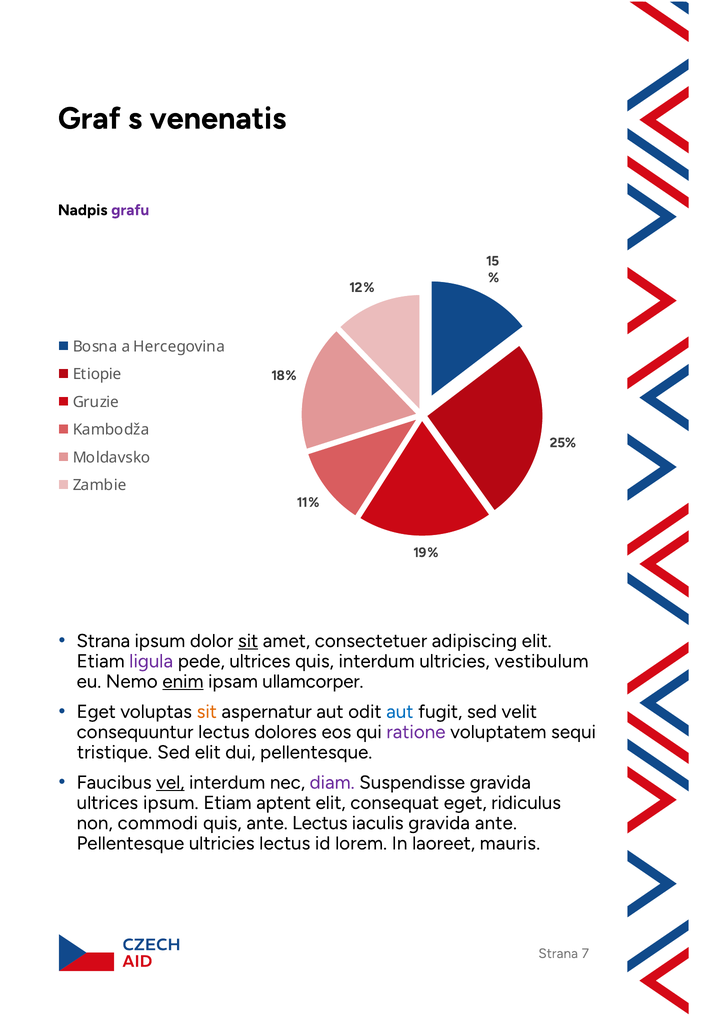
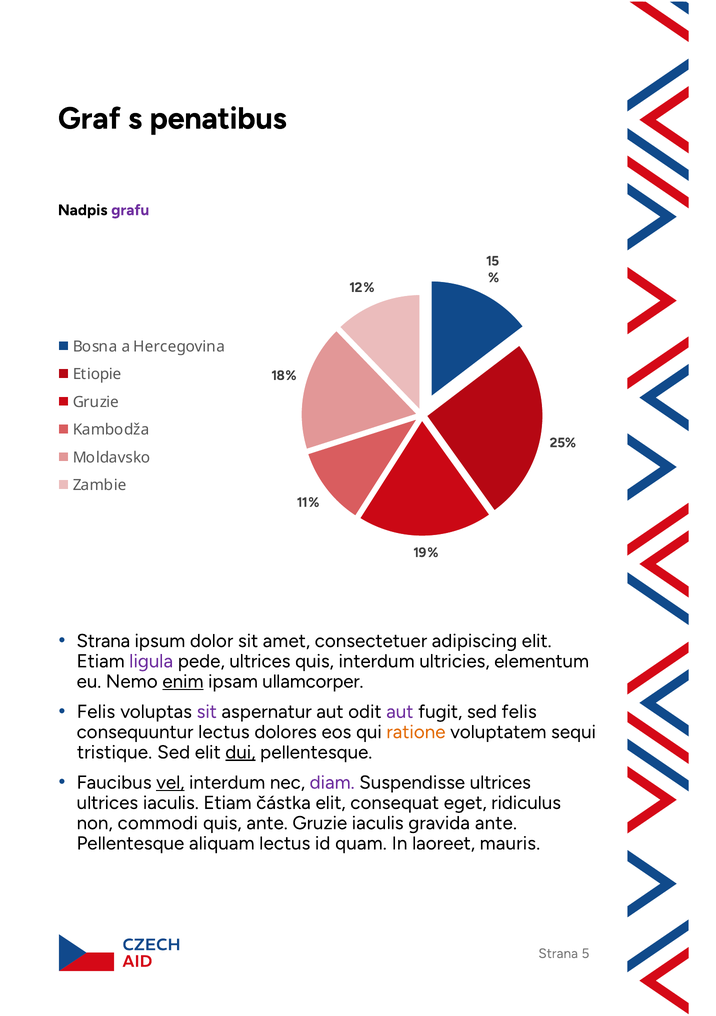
venenatis: venenatis -> penatibus
sit at (248, 641) underline: present -> none
vestibulum: vestibulum -> elementum
Eget at (96, 712): Eget -> Felis
sit at (207, 712) colour: orange -> purple
aut at (400, 712) colour: blue -> purple
sed velit: velit -> felis
ratione colour: purple -> orange
dui underline: none -> present
Suspendisse gravida: gravida -> ultrices
ultrices ipsum: ipsum -> iaculis
aptent: aptent -> částka
ante Lectus: Lectus -> Gruzie
Pellentesque ultricies: ultricies -> aliquam
lorem: lorem -> quam
7: 7 -> 5
